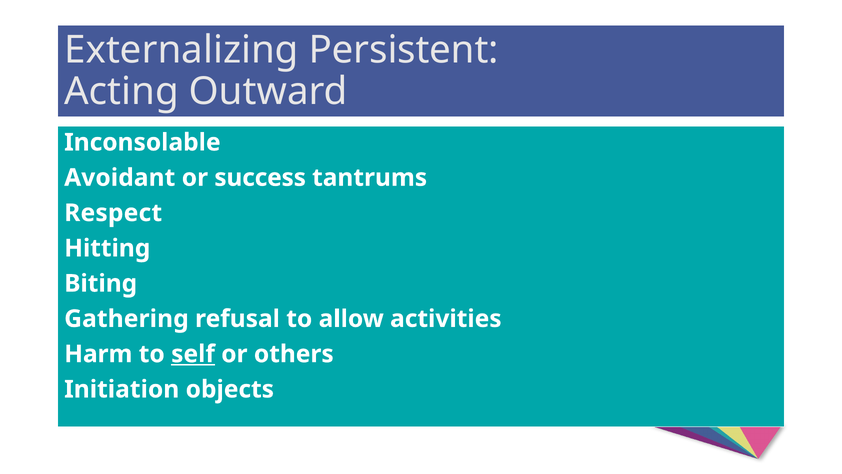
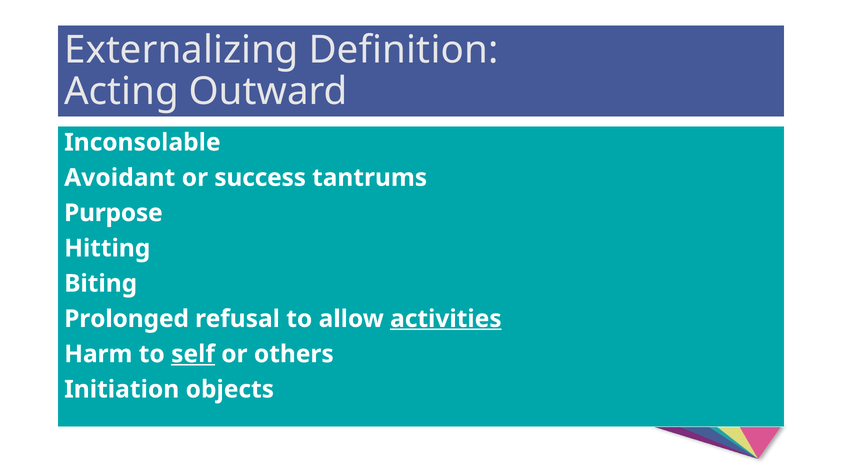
Persistent: Persistent -> Definition
Respect: Respect -> Purpose
Gathering: Gathering -> Prolonged
activities underline: none -> present
